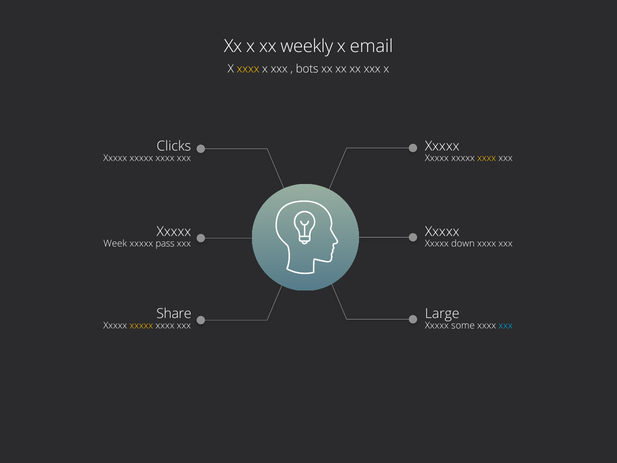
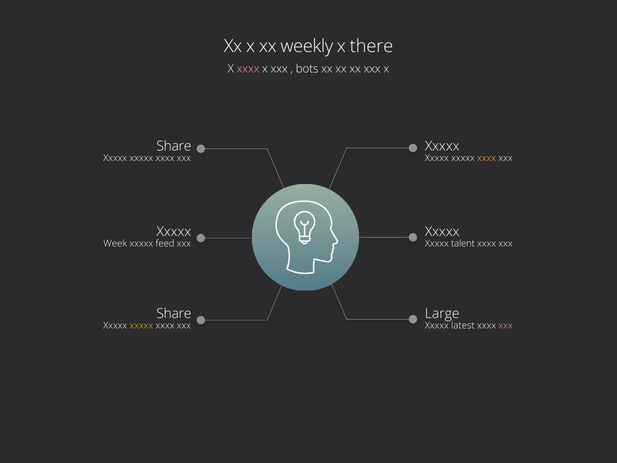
email: email -> there
xxxx at (248, 69) colour: yellow -> pink
Clicks at (174, 146): Clicks -> Share
pass: pass -> feed
down: down -> talent
some: some -> latest
xxx at (506, 326) colour: light blue -> pink
